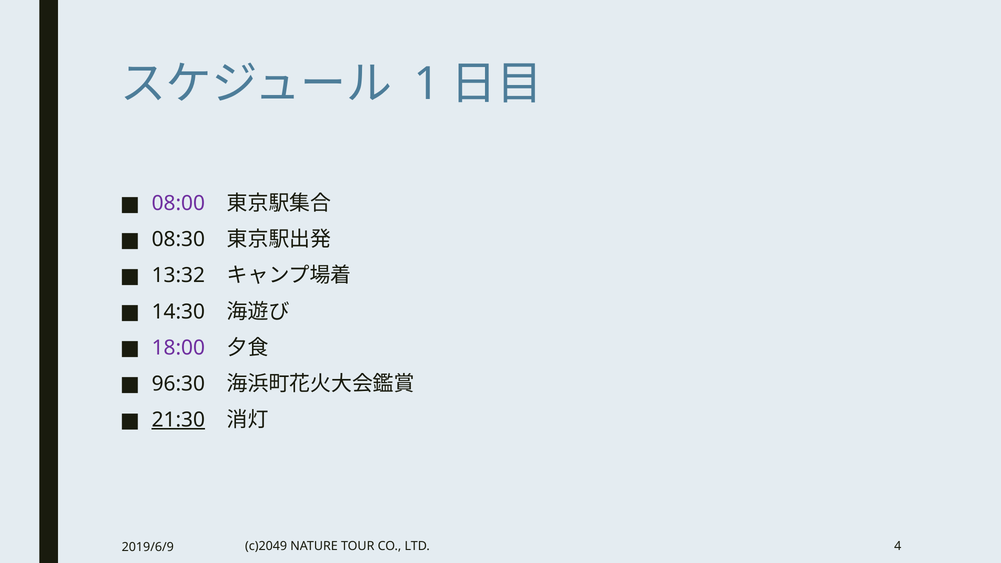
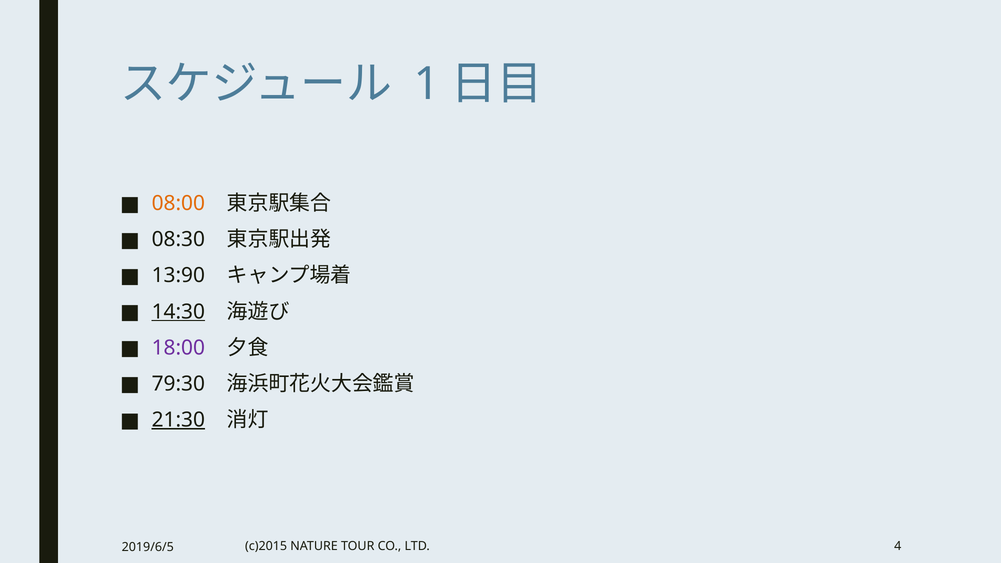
08:00 colour: purple -> orange
13:32: 13:32 -> 13:90
14:30 underline: none -> present
96:30: 96:30 -> 79:30
c)2049: c)2049 -> c)2015
2019/6/9: 2019/6/9 -> 2019/6/5
